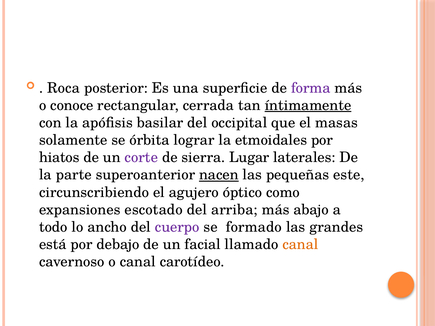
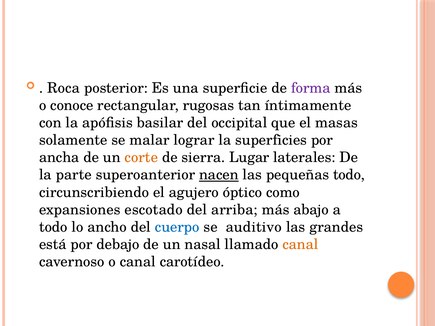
cerrada: cerrada -> rugosas
íntimamente underline: present -> none
órbita: órbita -> malar
etmoidales: etmoidales -> superficies
hiatos: hiatos -> ancha
corte colour: purple -> orange
pequeñas este: este -> todo
cuerpo colour: purple -> blue
formado: formado -> auditivo
facial: facial -> nasal
